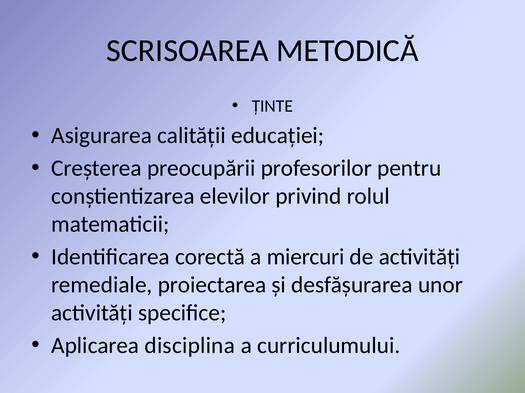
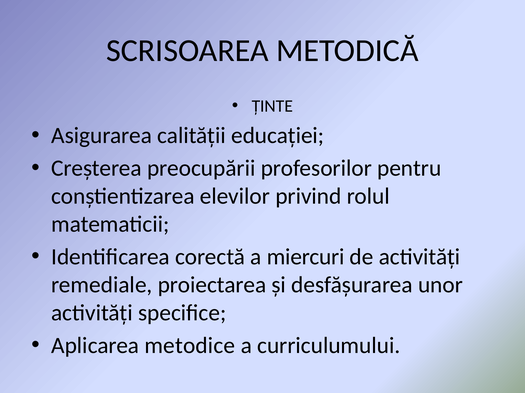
disciplina: disciplina -> metodice
